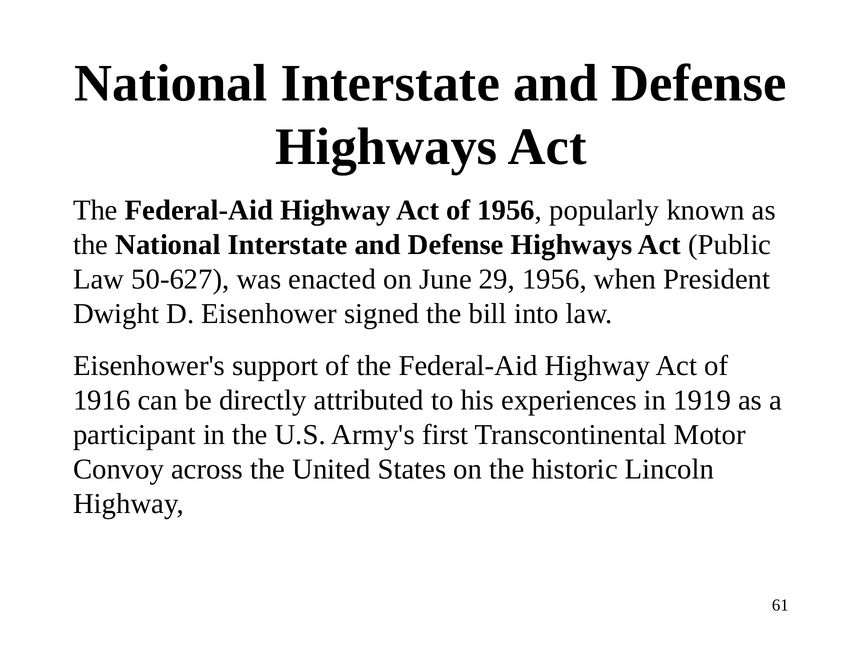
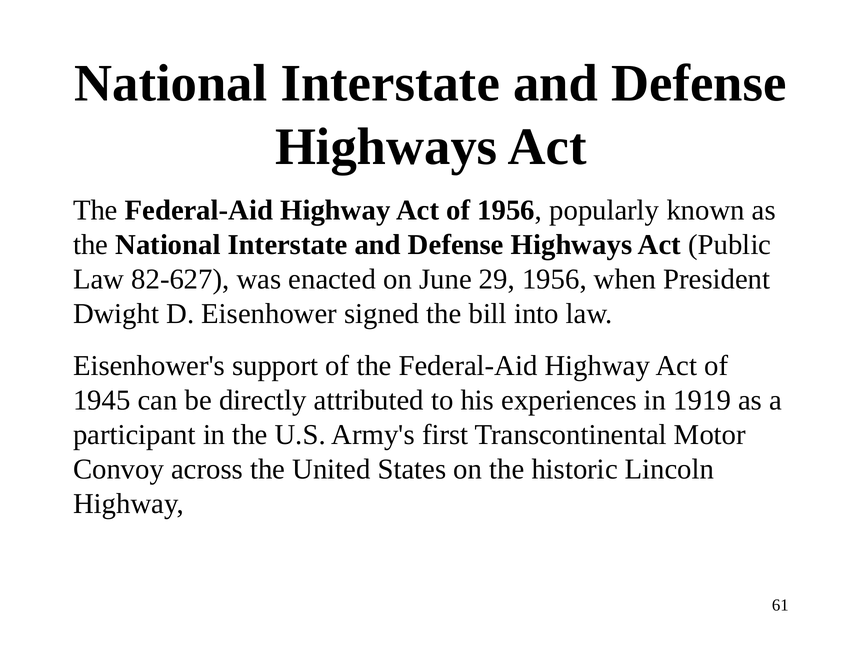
50-627: 50-627 -> 82-627
1916: 1916 -> 1945
